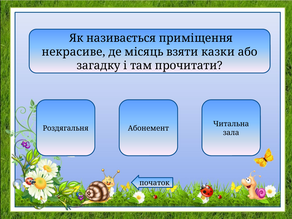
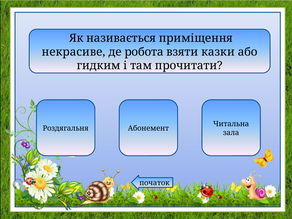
місяць: місяць -> робота
загадку: загадку -> гидким
